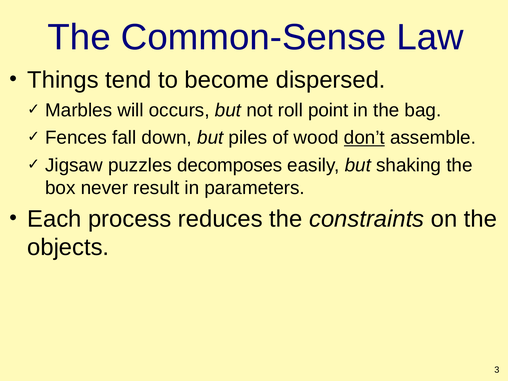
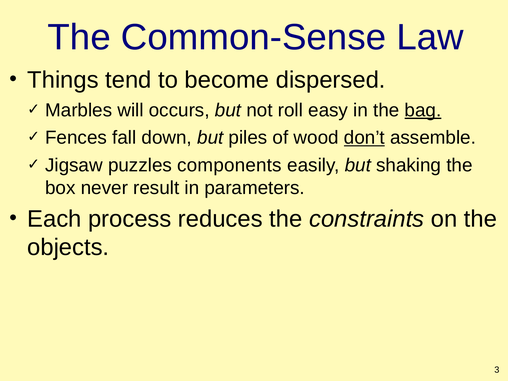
point: point -> easy
bag underline: none -> present
decomposes: decomposes -> components
